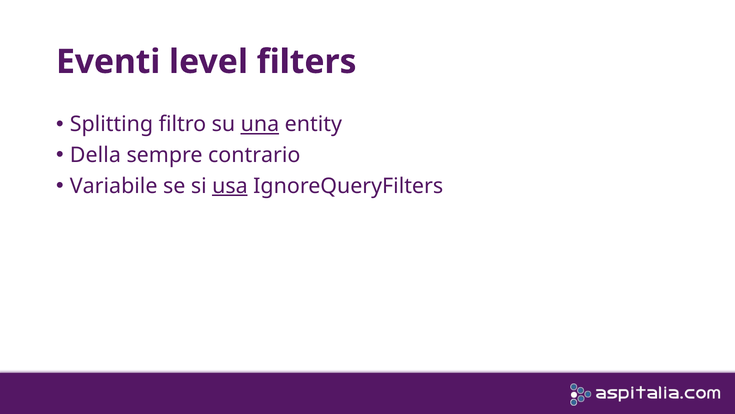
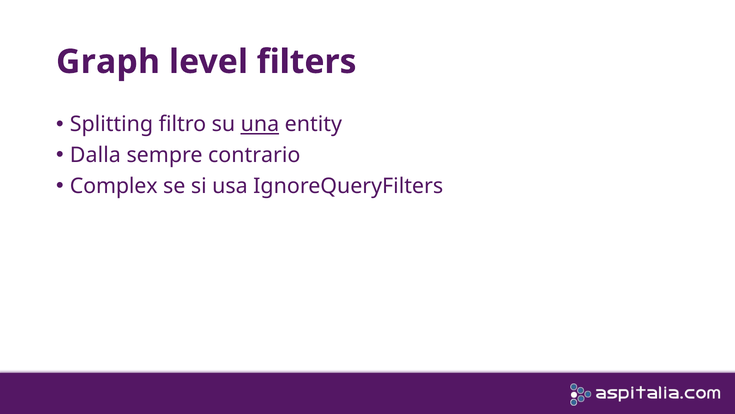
Eventi: Eventi -> Graph
Della: Della -> Dalla
Variabile: Variabile -> Complex
usa underline: present -> none
